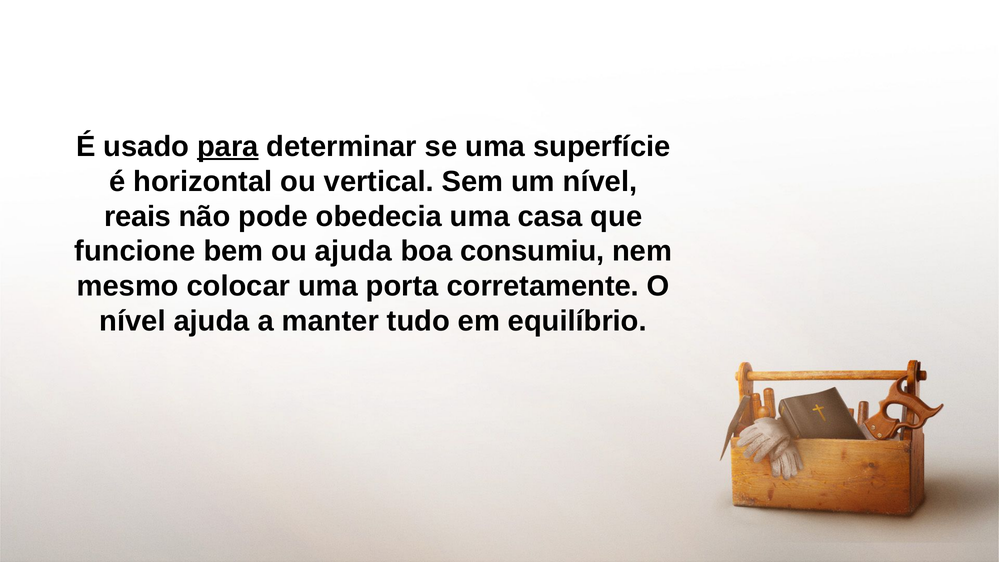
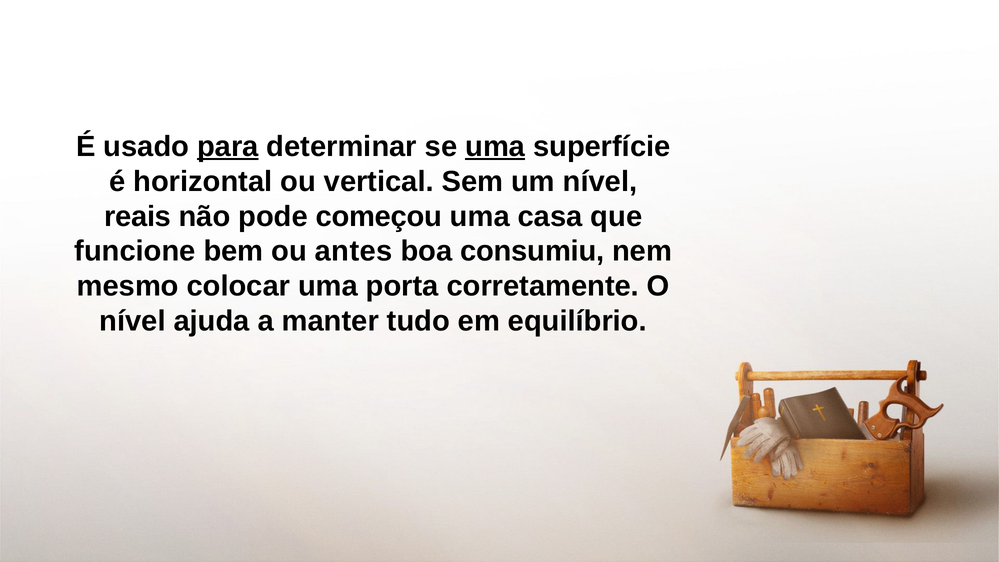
uma at (495, 146) underline: none -> present
obedecia: obedecia -> começou
ou ajuda: ajuda -> antes
